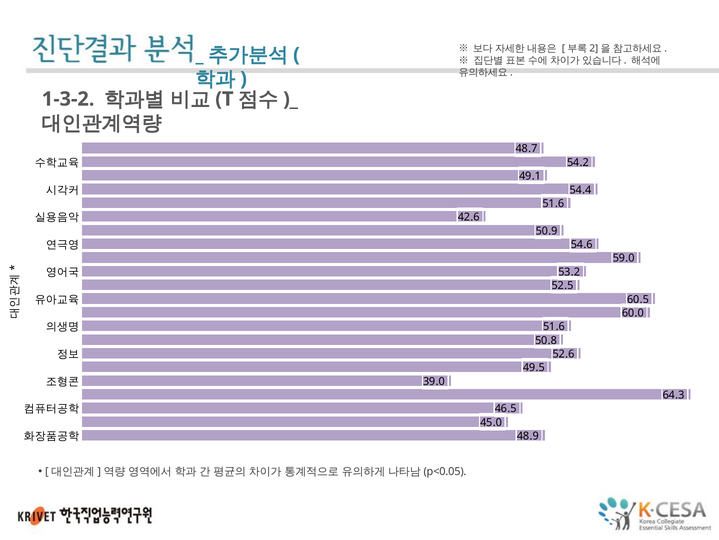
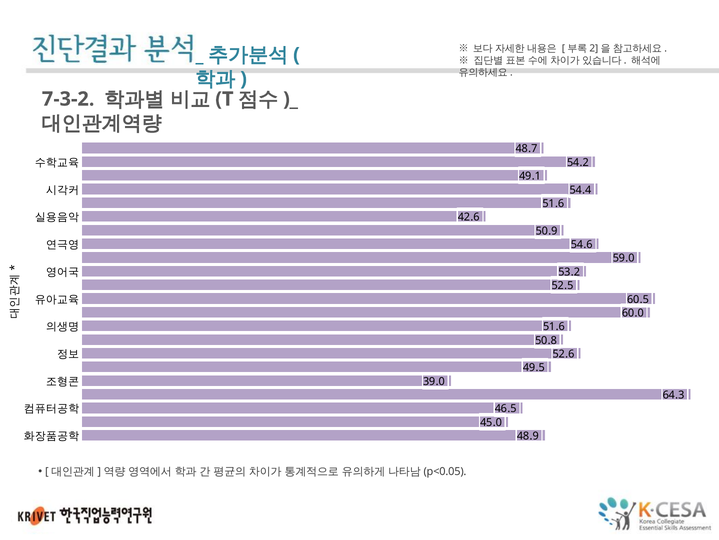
1-3-2: 1-3-2 -> 7-3-2
